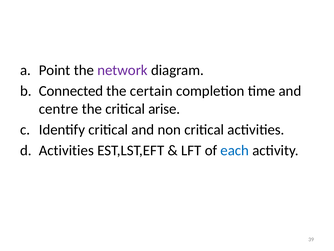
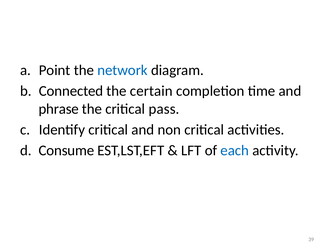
network colour: purple -> blue
centre: centre -> phrase
arise: arise -> pass
Activities at (66, 150): Activities -> Consume
